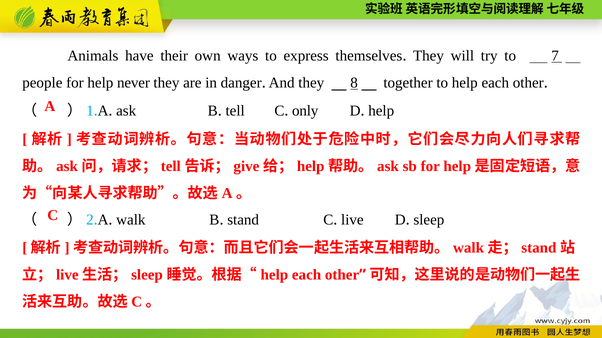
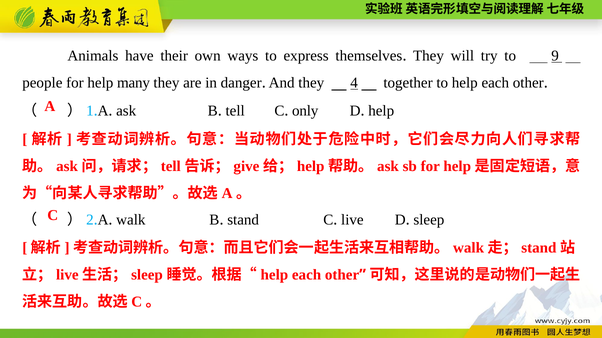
7: 7 -> 9
never: never -> many
8: 8 -> 4
